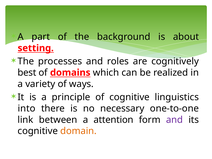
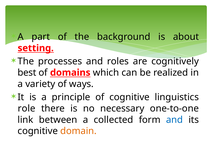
into: into -> role
attention: attention -> collected
and at (174, 120) colour: purple -> blue
